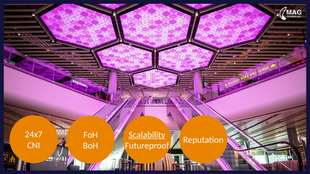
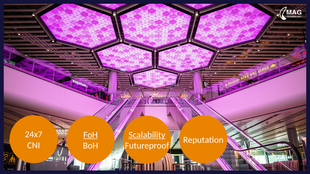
FoH underline: none -> present
